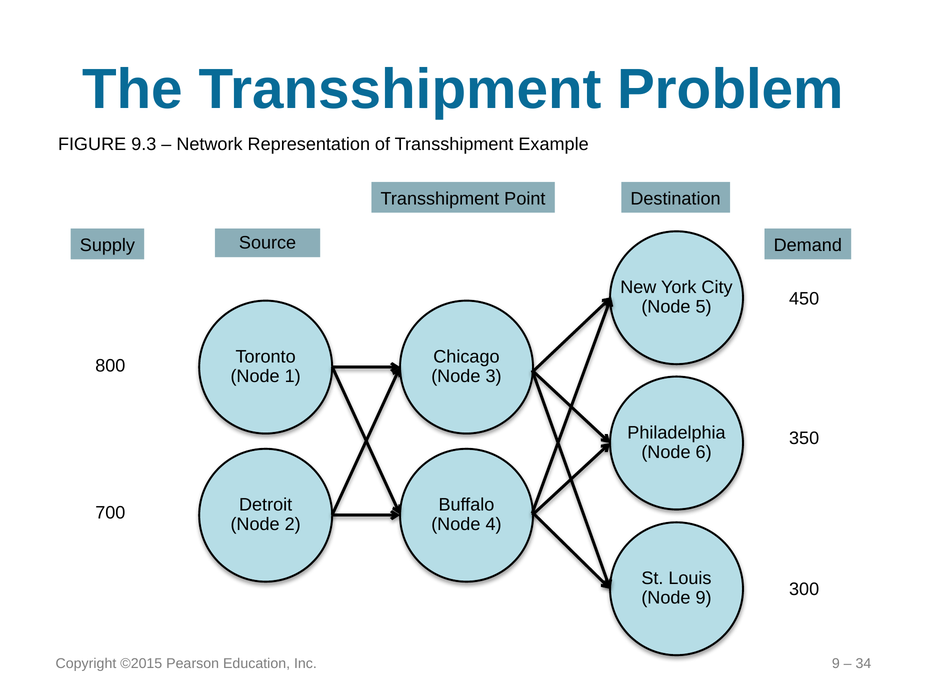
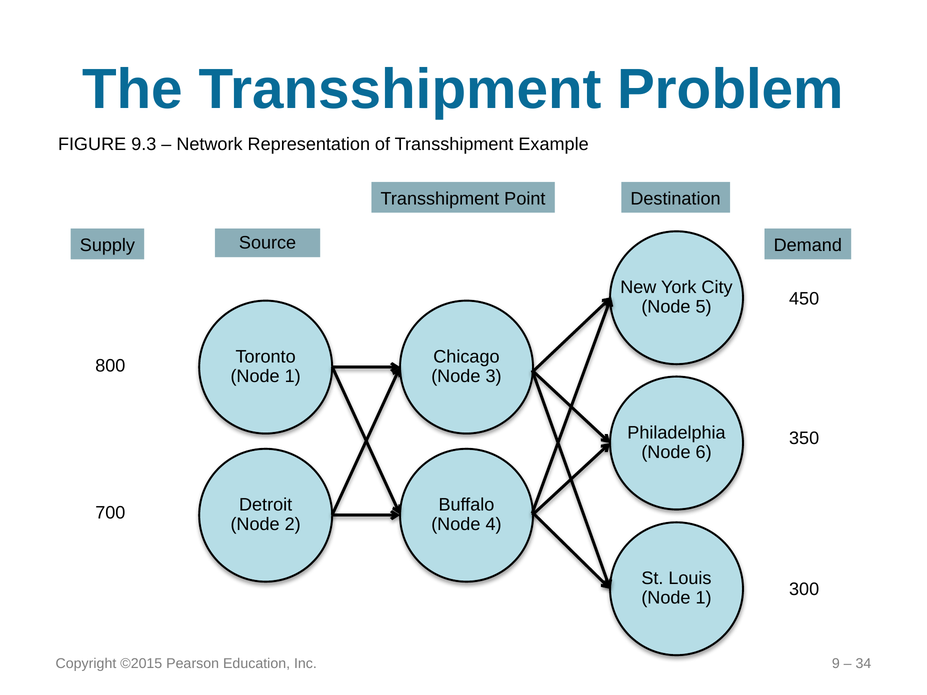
9 at (704, 598): 9 -> 1
